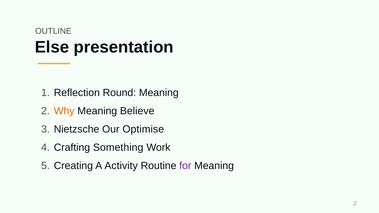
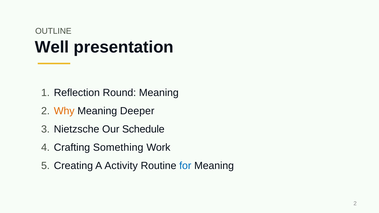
Else: Else -> Well
Believe: Believe -> Deeper
Optimise: Optimise -> Schedule
for colour: purple -> blue
